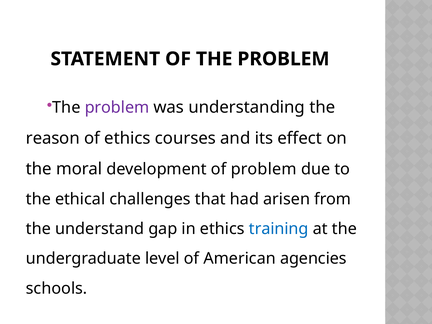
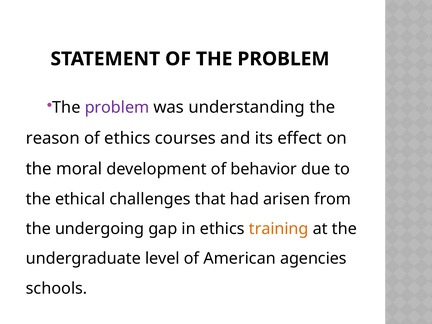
of problem: problem -> behavior
understand: understand -> undergoing
training colour: blue -> orange
